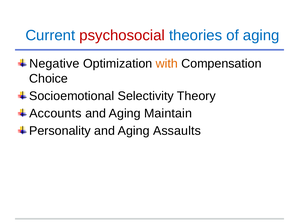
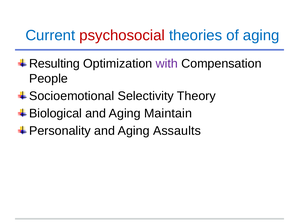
Negative: Negative -> Resulting
with colour: orange -> purple
Choice: Choice -> People
Accounts: Accounts -> Biological
